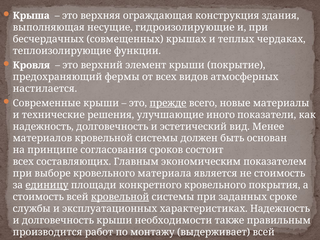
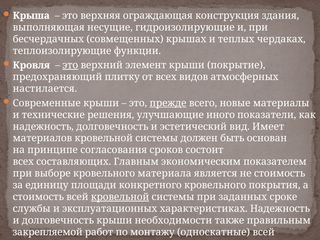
это at (70, 65) underline: none -> present
фермы: фермы -> плитку
Менее: Менее -> Имеет
единицу underline: present -> none
производится: производится -> закрепляемой
выдерживает: выдерживает -> односкатные
